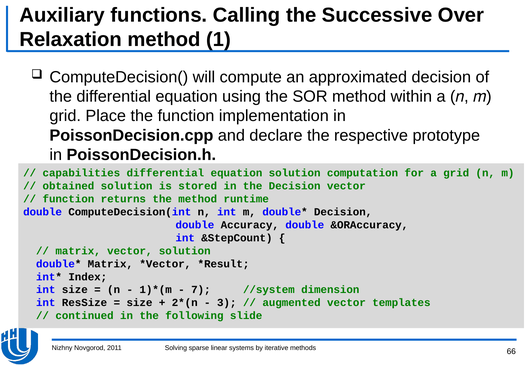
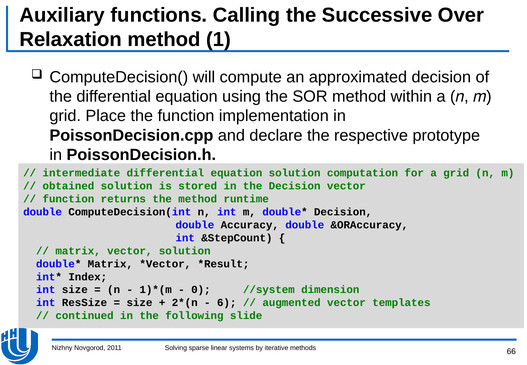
capabilities: capabilities -> intermediate
7: 7 -> 0
3: 3 -> 6
